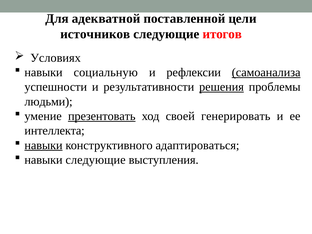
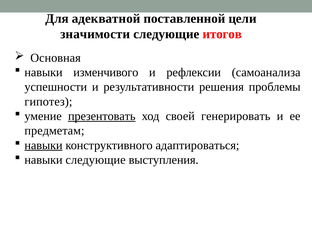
источников: источников -> значимости
Условиях: Условиях -> Основная
социальную: социальную -> изменчивого
самоанализа underline: present -> none
решения underline: present -> none
людьми: людьми -> гипотез
интеллекта: интеллекта -> предметам
